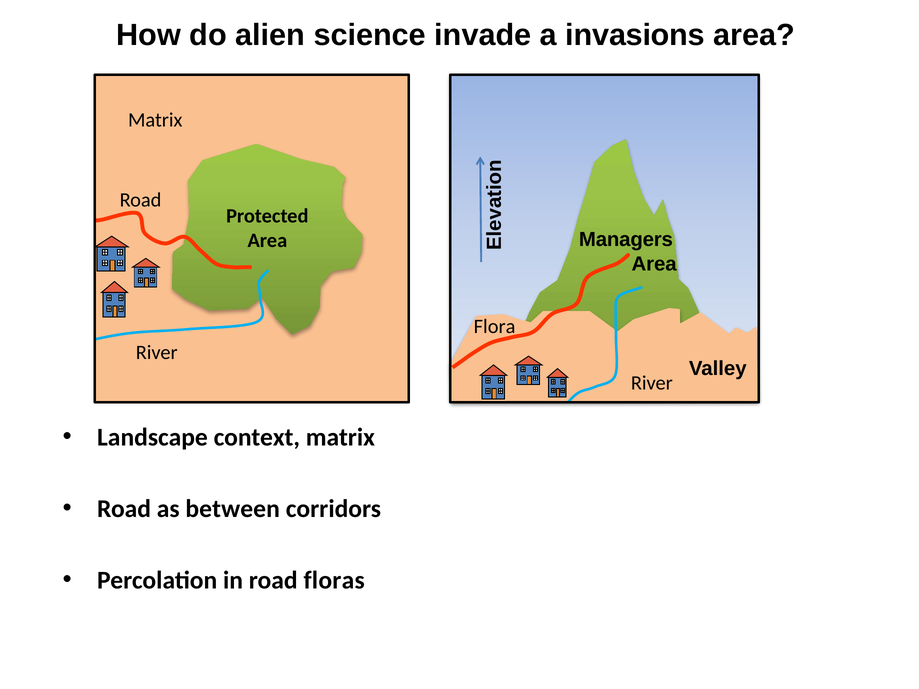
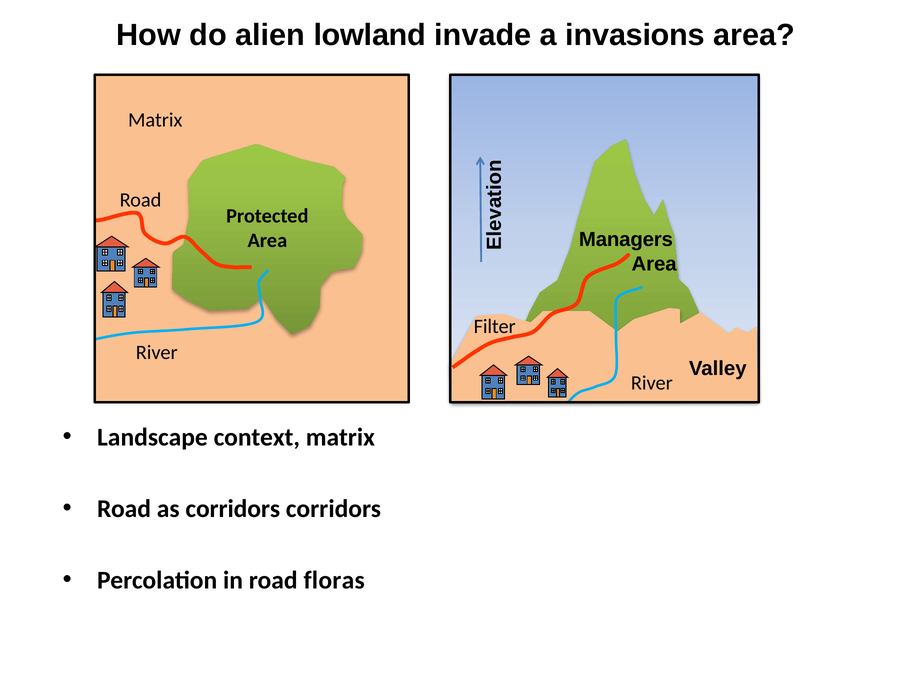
science: science -> lowland
Flora: Flora -> Filter
as between: between -> corridors
